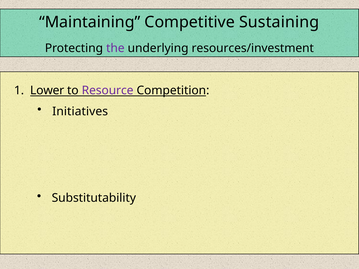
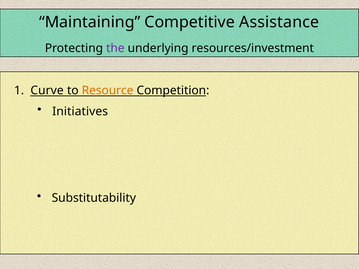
Sustaining: Sustaining -> Assistance
Lower: Lower -> Curve
Resource colour: purple -> orange
